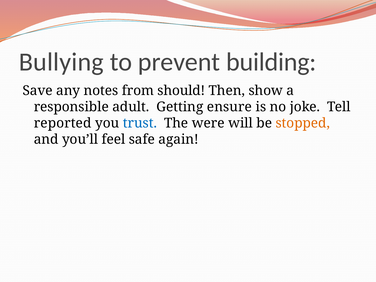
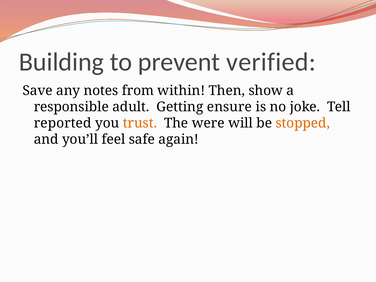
Bullying: Bullying -> Building
building: building -> verified
should: should -> within
trust colour: blue -> orange
